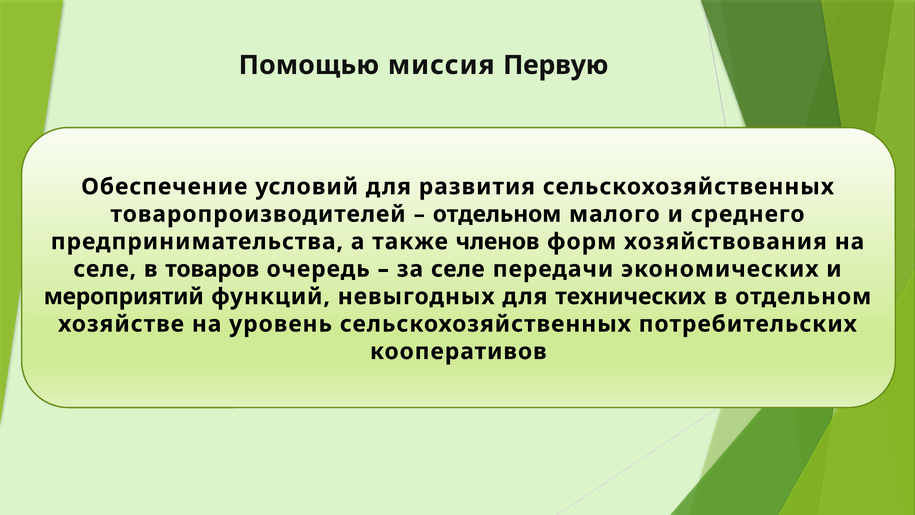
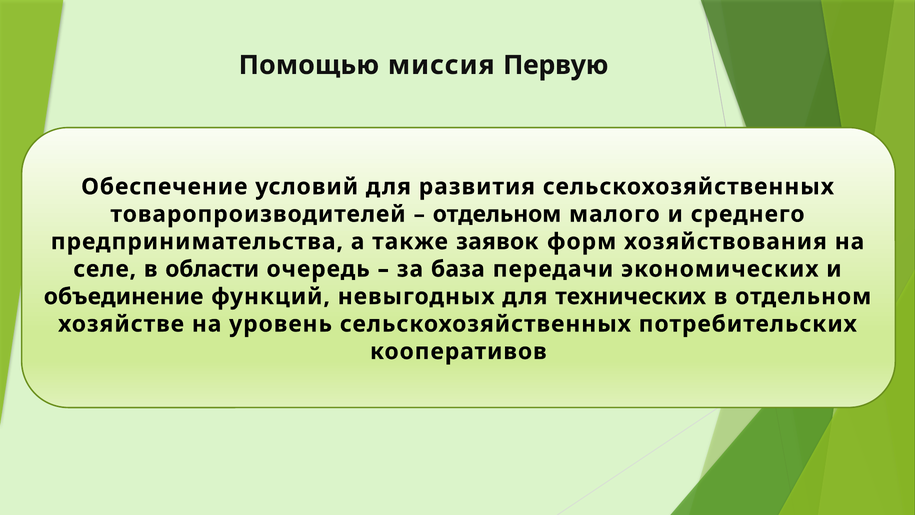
членов: членов -> заявок
товаров: товаров -> области
за селе: селе -> база
мероприятий: мероприятий -> объединение
